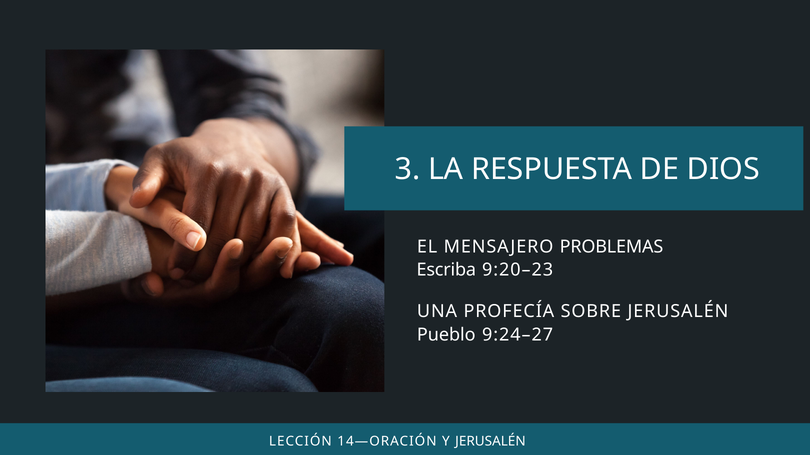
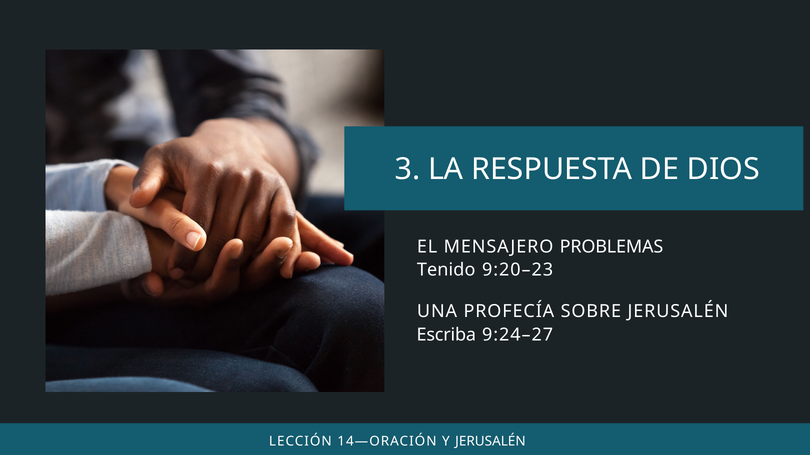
Escriba: Escriba -> Tenido
Pueblo: Pueblo -> Escriba
